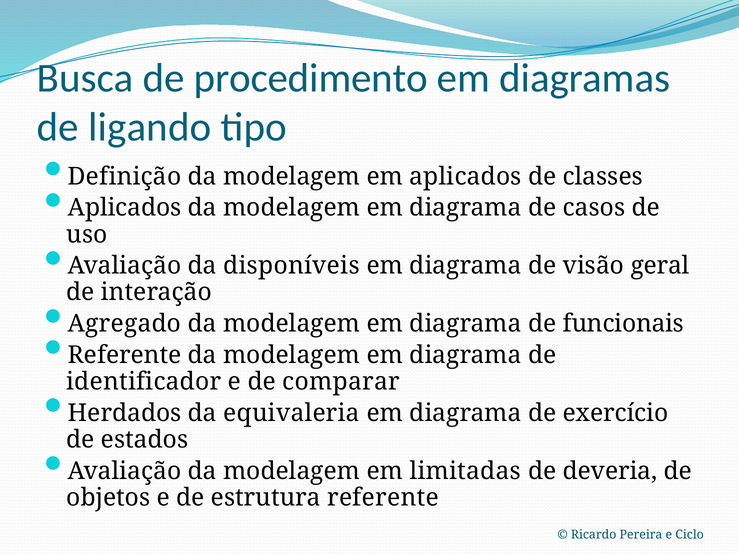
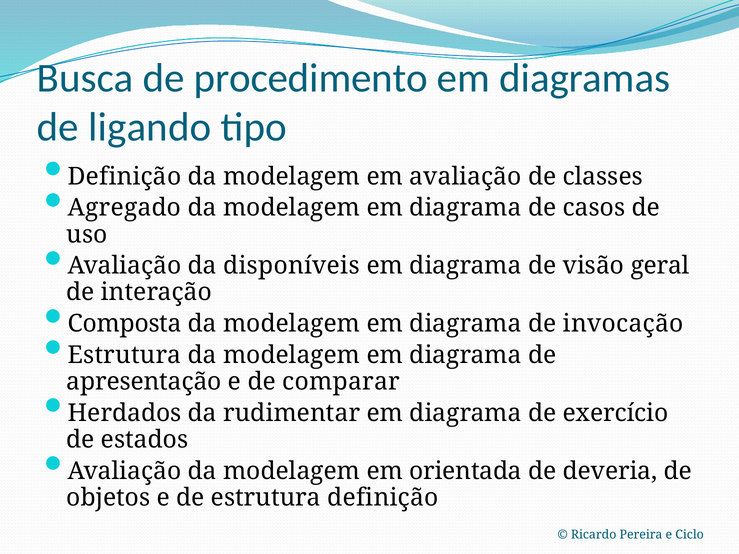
em aplicados: aplicados -> avaliação
Aplicados at (125, 208): Aplicados -> Agregado
Agregado: Agregado -> Composta
funcionais: funcionais -> invocação
Referente at (125, 355): Referente -> Estrutura
identificador: identificador -> apresentação
equivaleria: equivaleria -> rudimentar
limitadas: limitadas -> orientada
estrutura referente: referente -> definição
